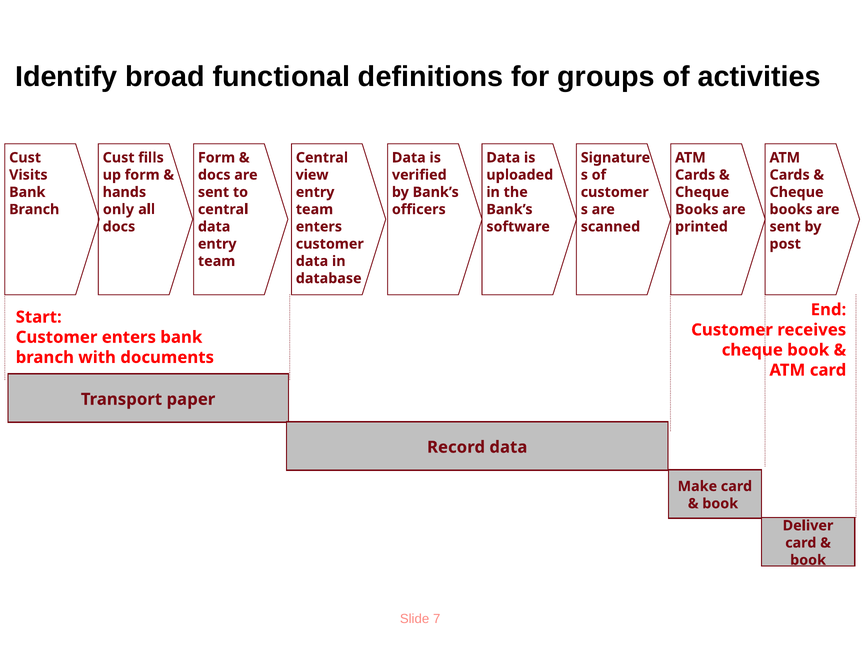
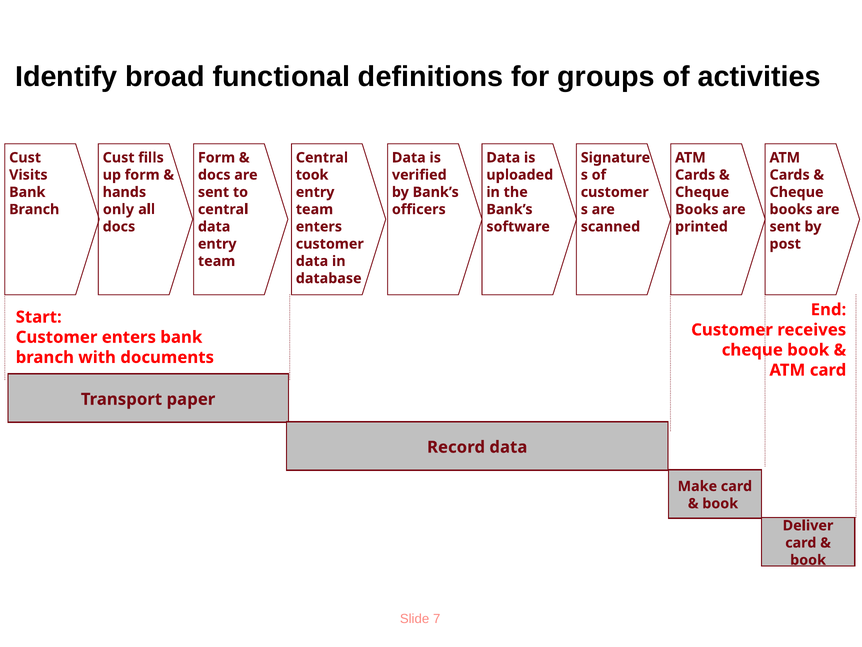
view: view -> took
